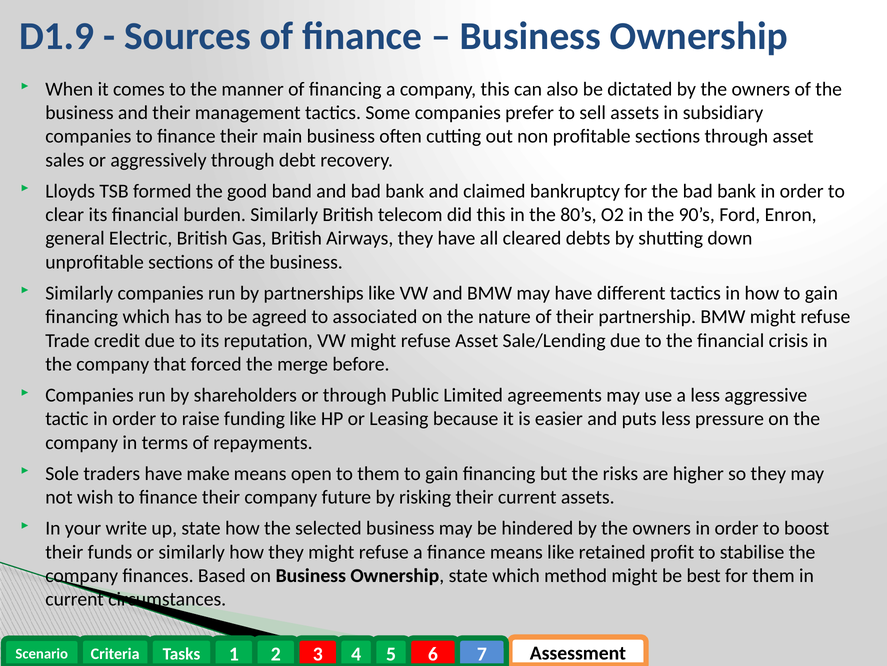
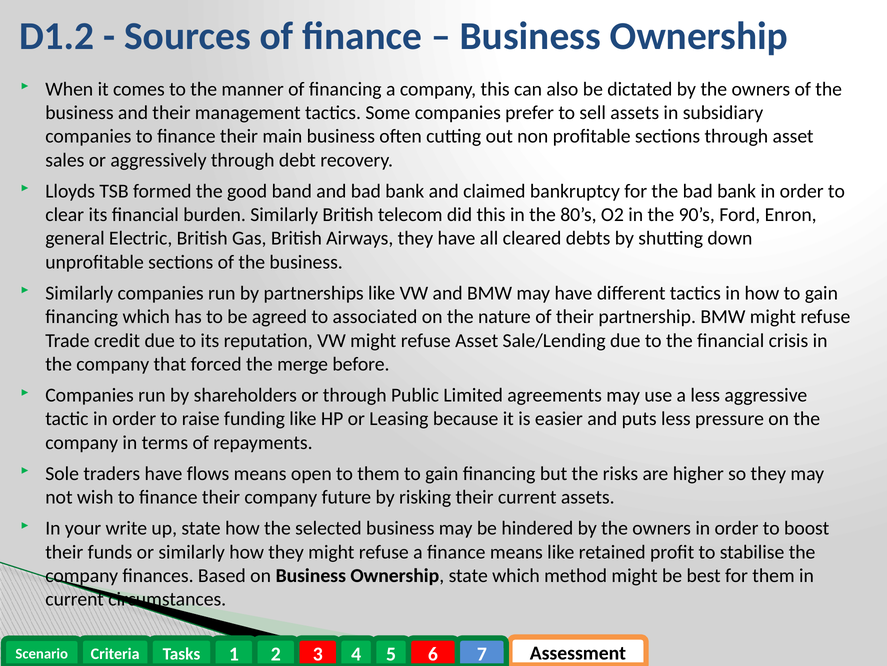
D1.9: D1.9 -> D1.2
make: make -> flows
